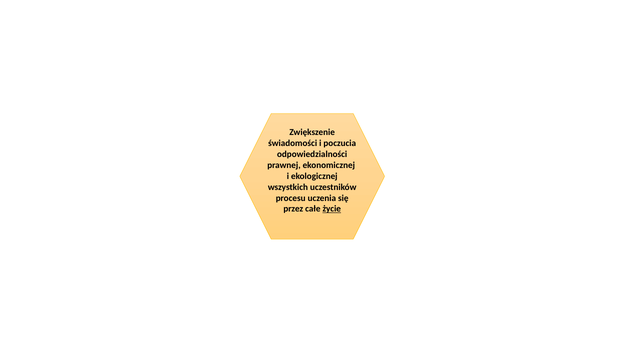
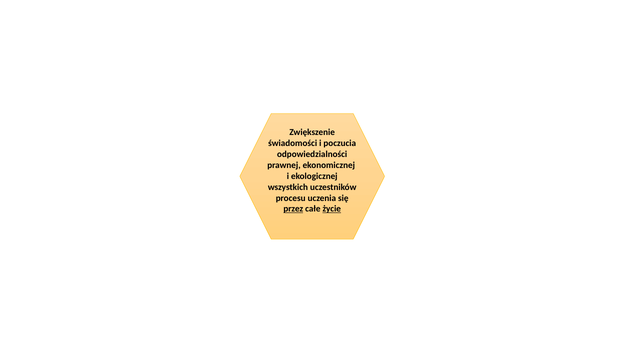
przez underline: none -> present
